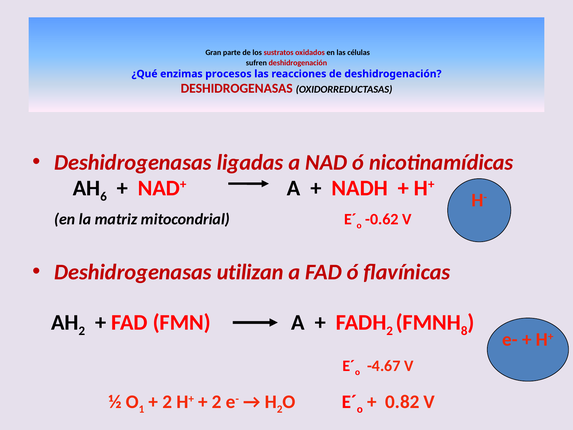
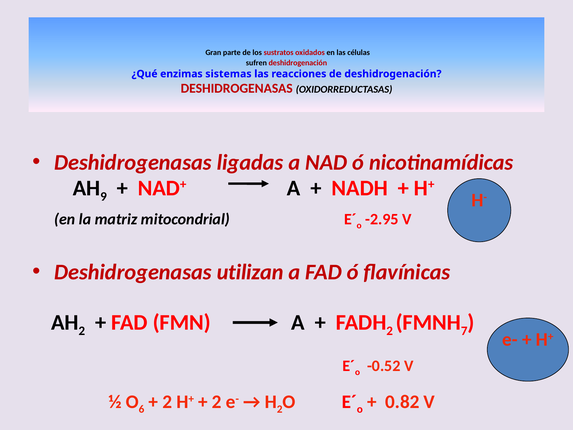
procesos: procesos -> sistemas
6: 6 -> 9
-0.62: -0.62 -> -2.95
8: 8 -> 7
-4.67: -4.67 -> -0.52
1: 1 -> 6
